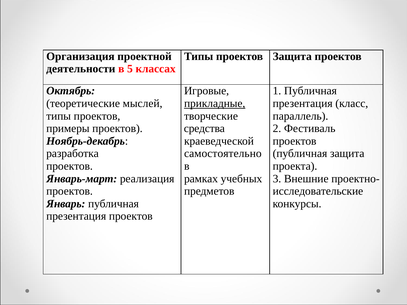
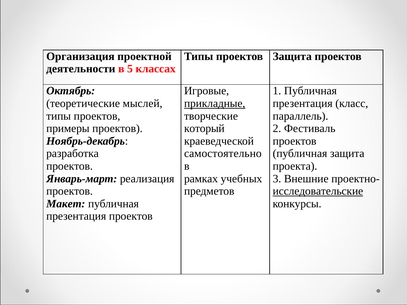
средства: средства -> который
исследовательские underline: none -> present
Январь: Январь -> Макет
